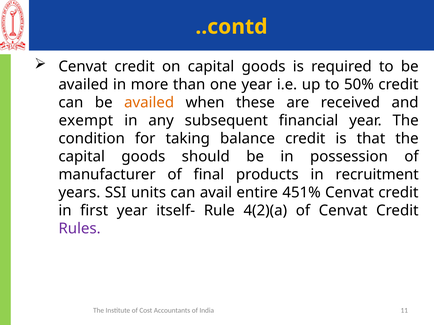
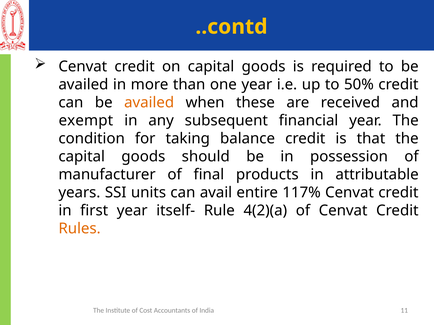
recruitment: recruitment -> attributable
451%: 451% -> 117%
Rules colour: purple -> orange
